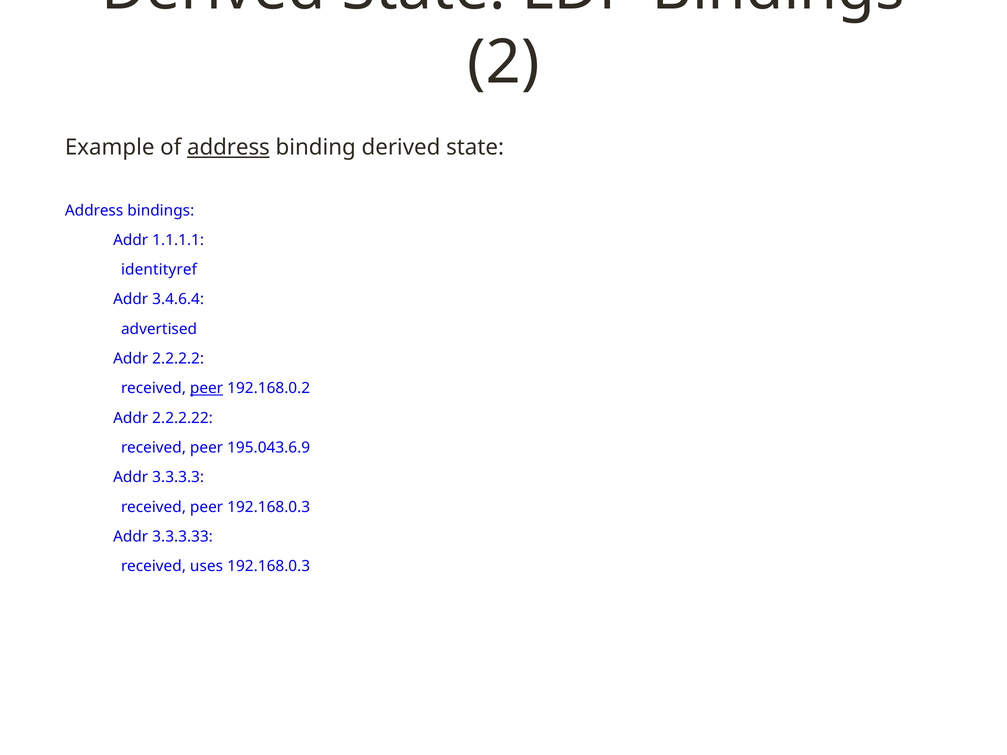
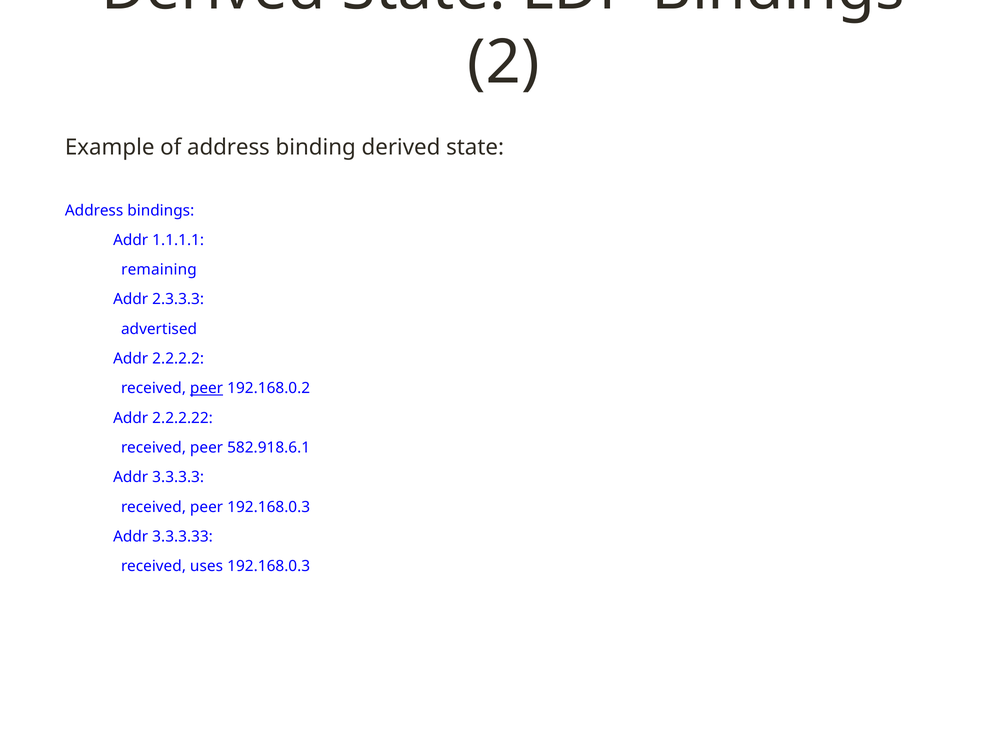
address at (228, 148) underline: present -> none
identityref: identityref -> remaining
3.4.6.4: 3.4.6.4 -> 2.3.3.3
195.043.6.9: 195.043.6.9 -> 582.918.6.1
